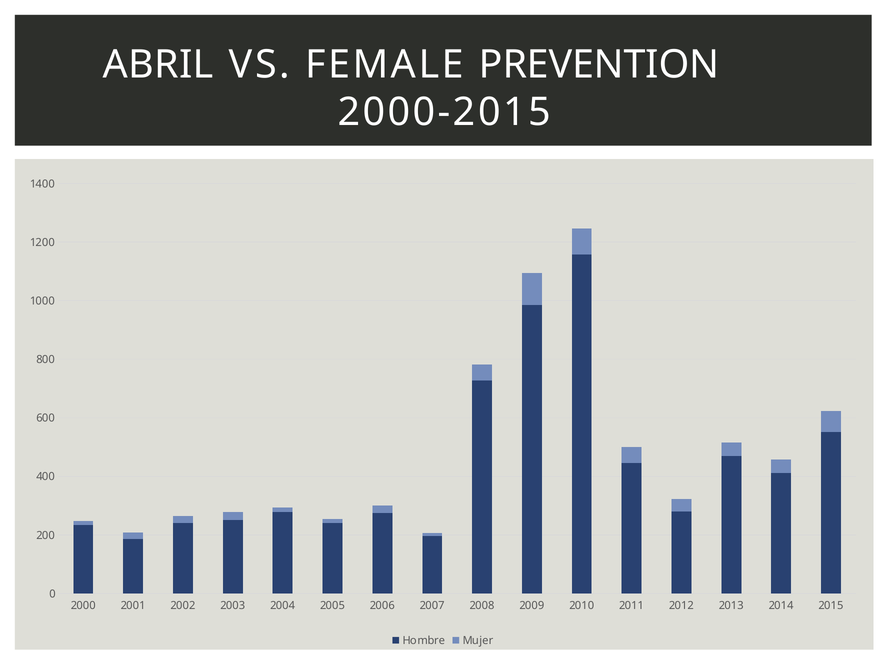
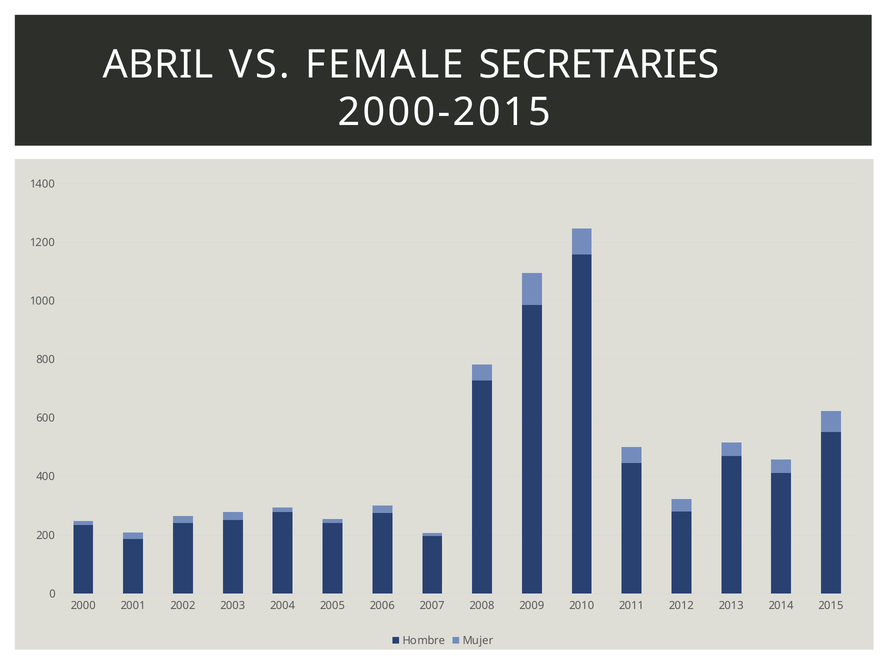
PREVENTION: PREVENTION -> SECRETARIES
